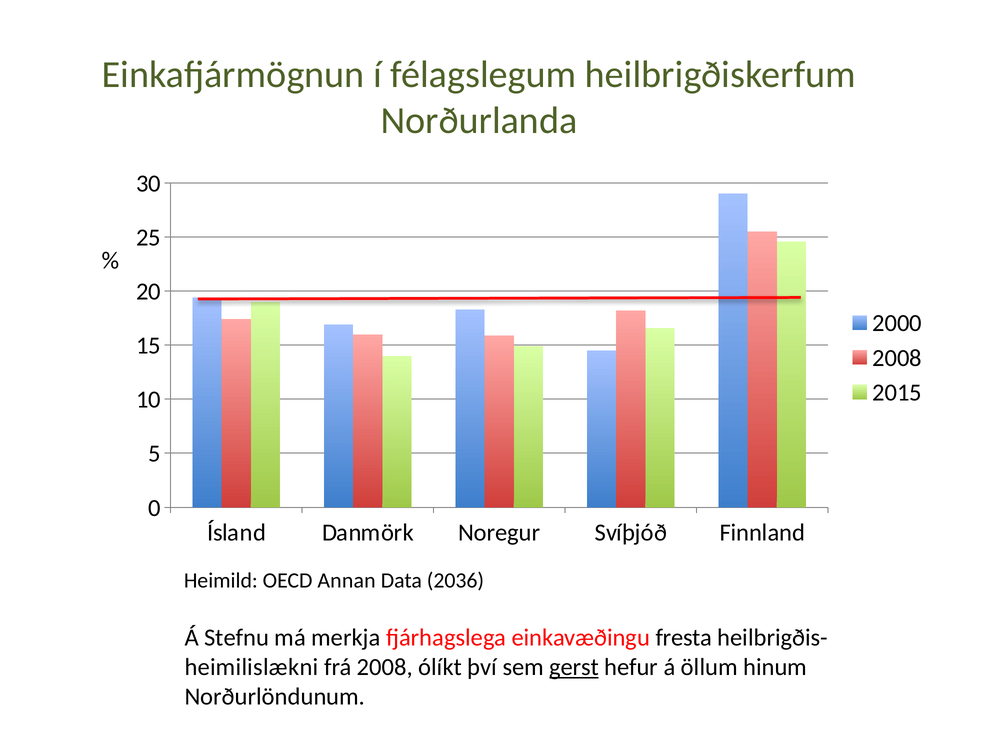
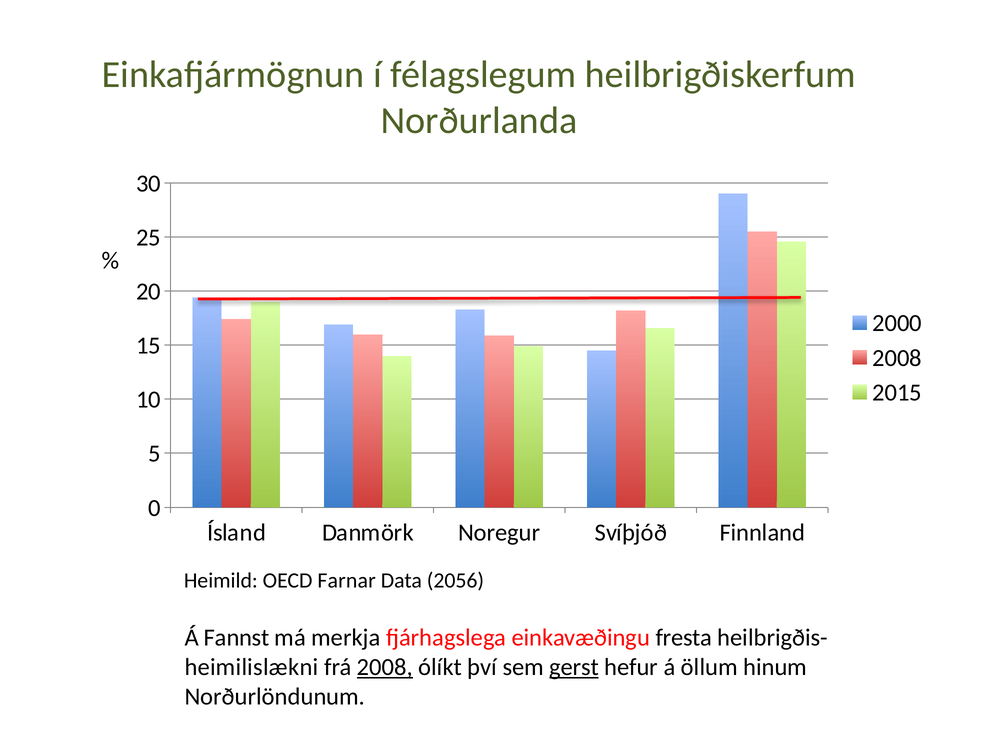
Annan: Annan -> Farnar
2036: 2036 -> 2056
Stefnu: Stefnu -> Fannst
2008 at (385, 667) underline: none -> present
